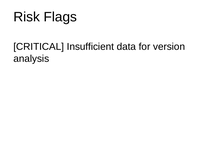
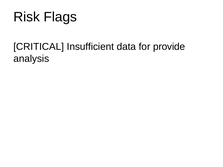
version: version -> provide
